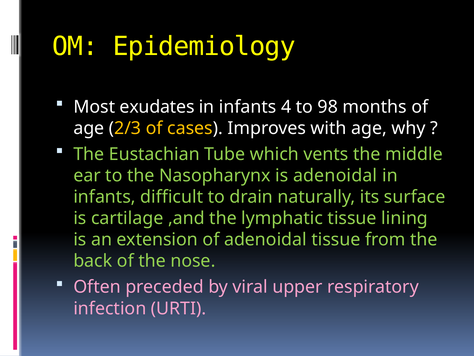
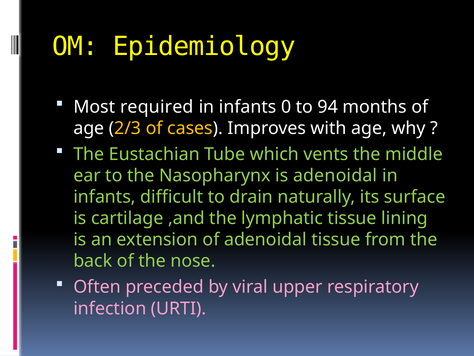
exudates: exudates -> required
4: 4 -> 0
98: 98 -> 94
